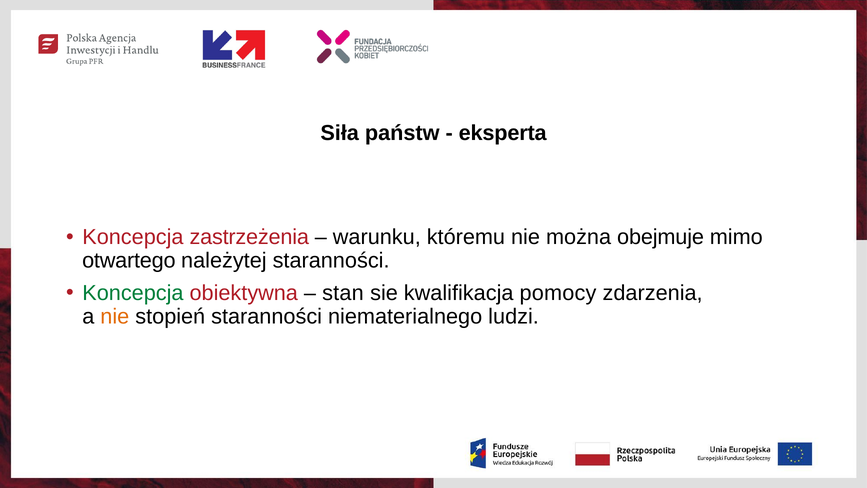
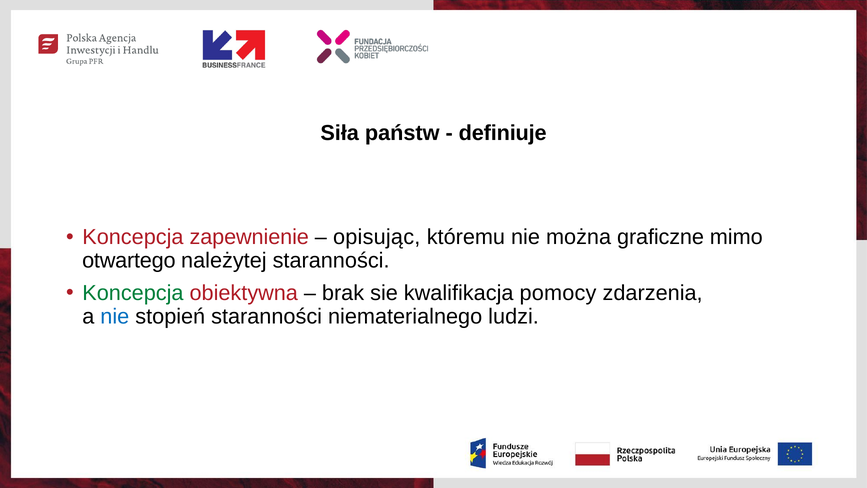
eksperta: eksperta -> definiuje
zastrzeżenia: zastrzeżenia -> zapewnienie
warunku: warunku -> opisując
obejmuje: obejmuje -> graficzne
stan: stan -> brak
nie at (115, 316) colour: orange -> blue
